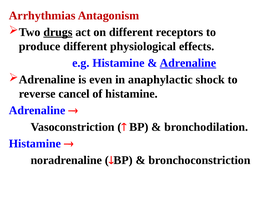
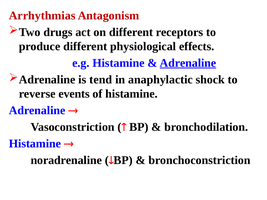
drugs underline: present -> none
even: even -> tend
cancel: cancel -> events
